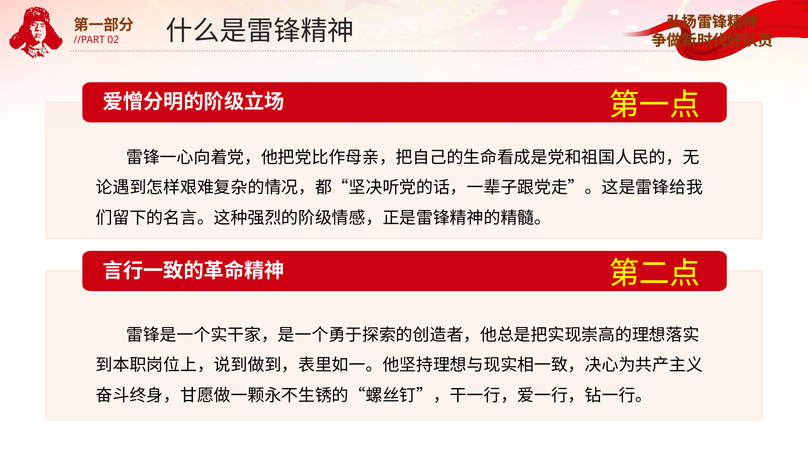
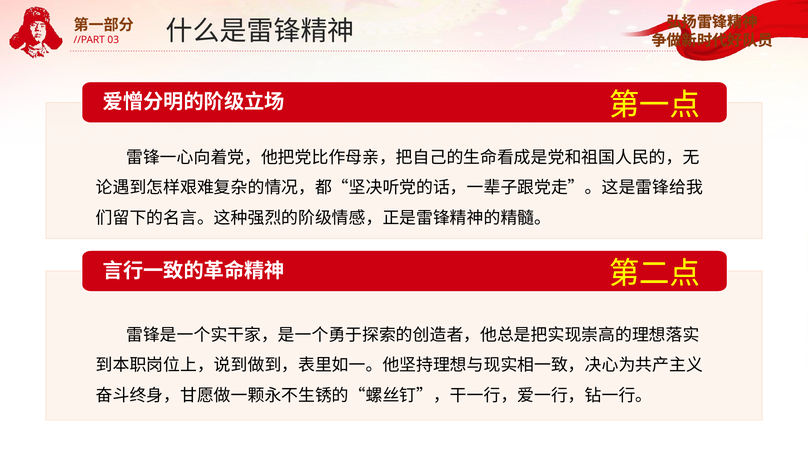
02: 02 -> 03
